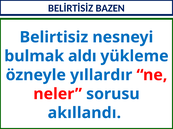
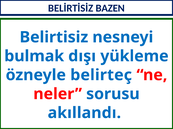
aldı: aldı -> dışı
yıllardır: yıllardır -> belirteç
